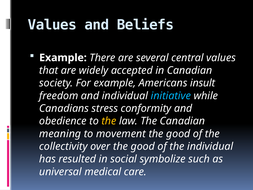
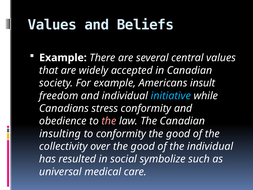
the at (109, 121) colour: yellow -> pink
meaning: meaning -> insulting
to movement: movement -> conformity
